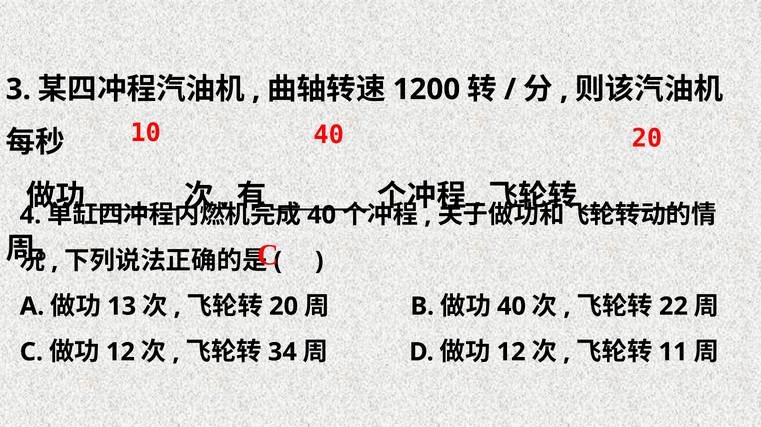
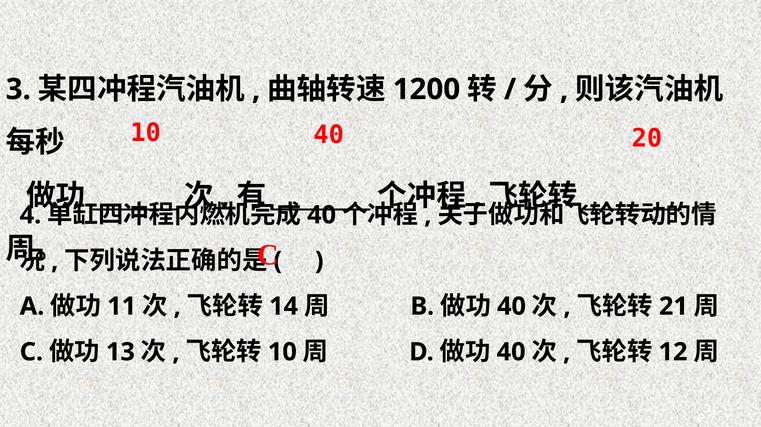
13: 13 -> 11
20 at (284, 306): 20 -> 14
22: 22 -> 21
12 at (120, 352): 12 -> 13
34 at (282, 352): 34 -> 10
12 at (511, 352): 12 -> 40
11: 11 -> 12
